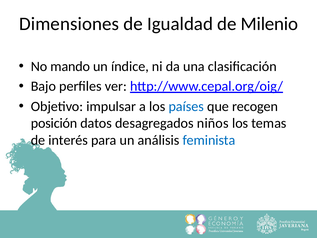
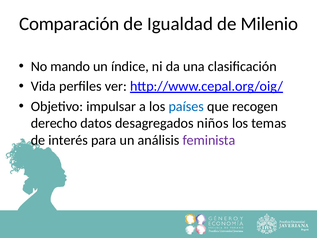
Dimensiones: Dimensiones -> Comparación
Bajo: Bajo -> Vida
posición: posición -> derecho
feminista colour: blue -> purple
